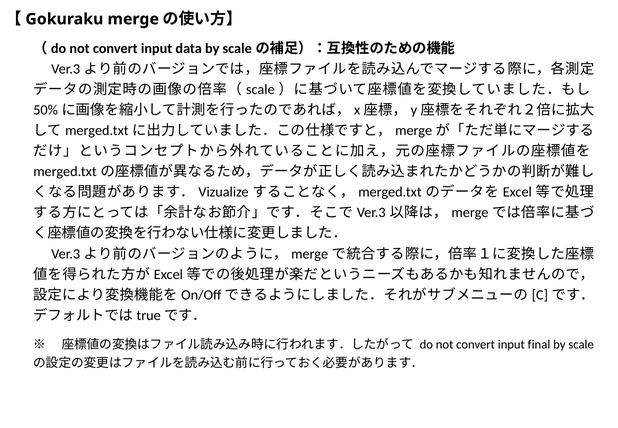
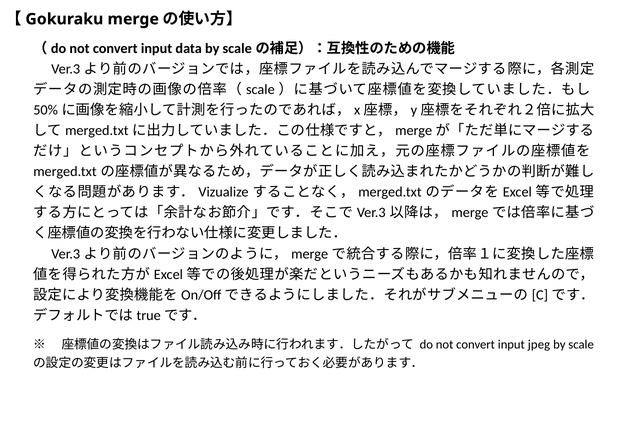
final: final -> jpeg
